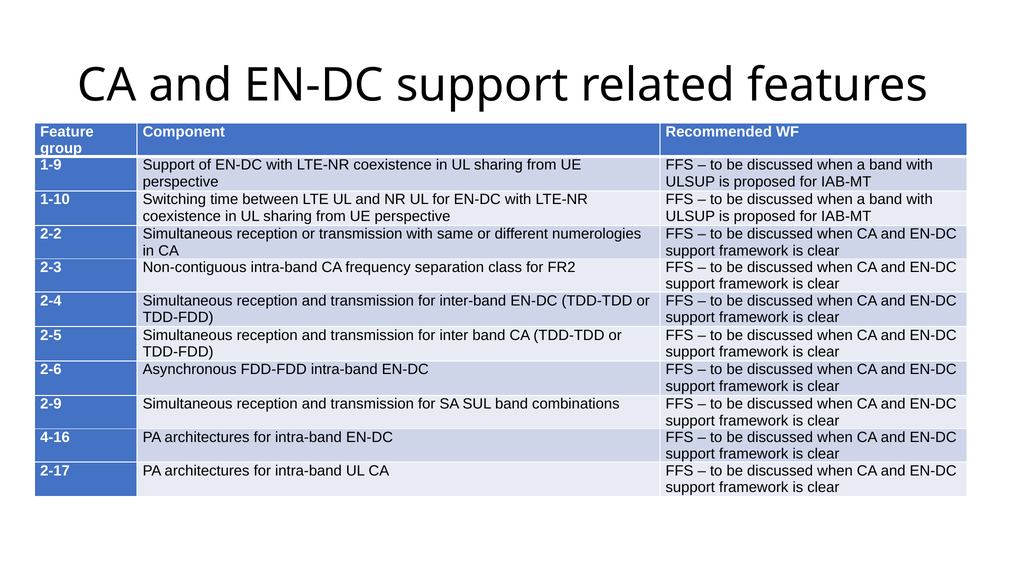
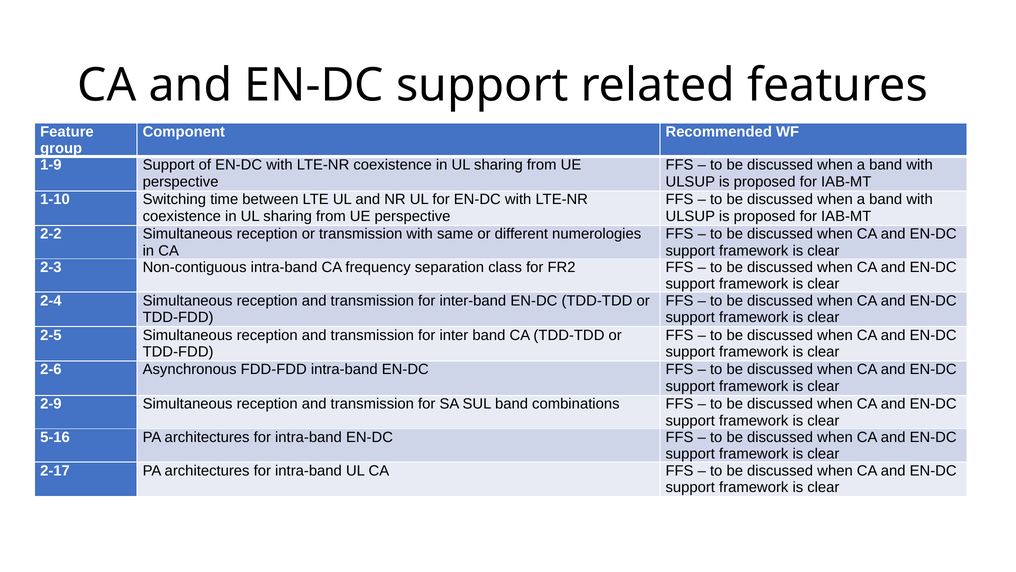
4-16: 4-16 -> 5-16
